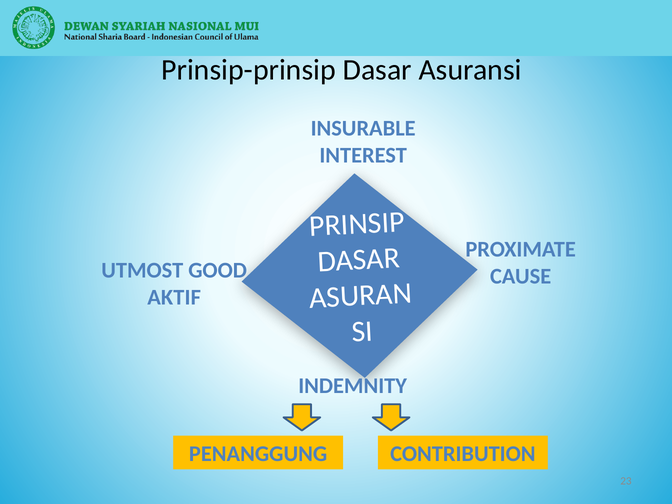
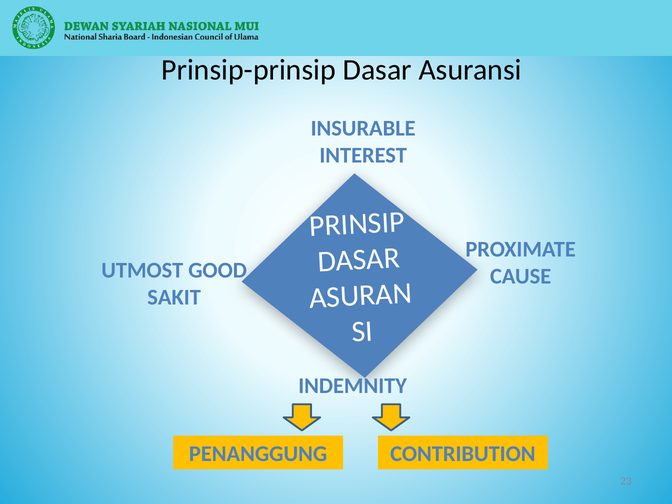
AKTIF: AKTIF -> SAKIT
